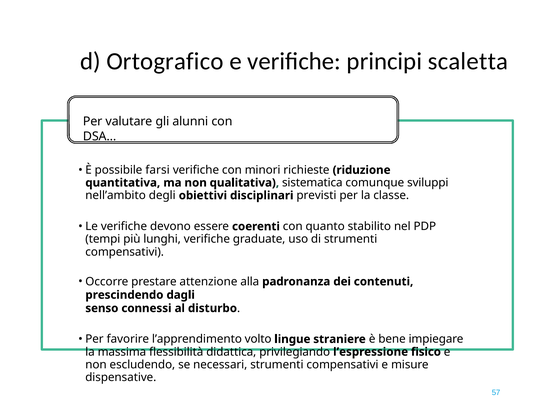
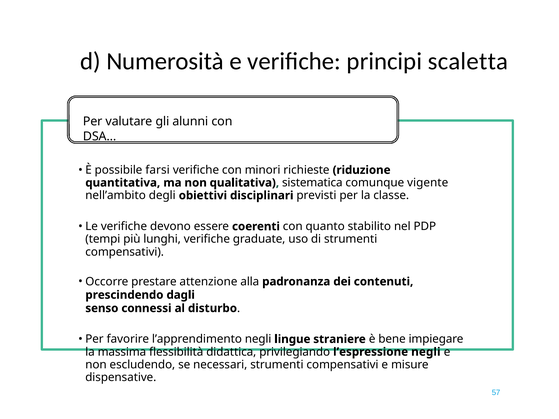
Ortografico: Ortografico -> Numerosità
sviluppi: sviluppi -> vigente
l’apprendimento volto: volto -> negli
l’espressione fisico: fisico -> negli
